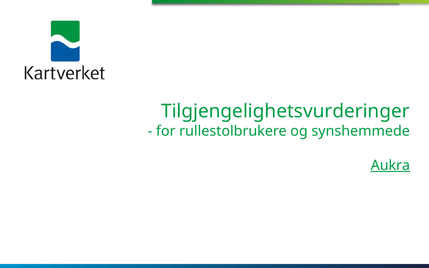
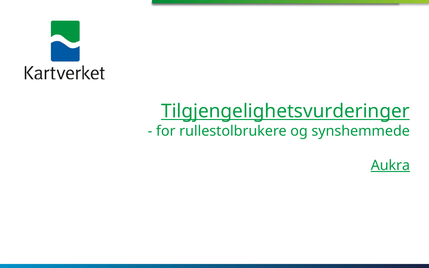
Tilgjengelighetsvurderinger underline: none -> present
